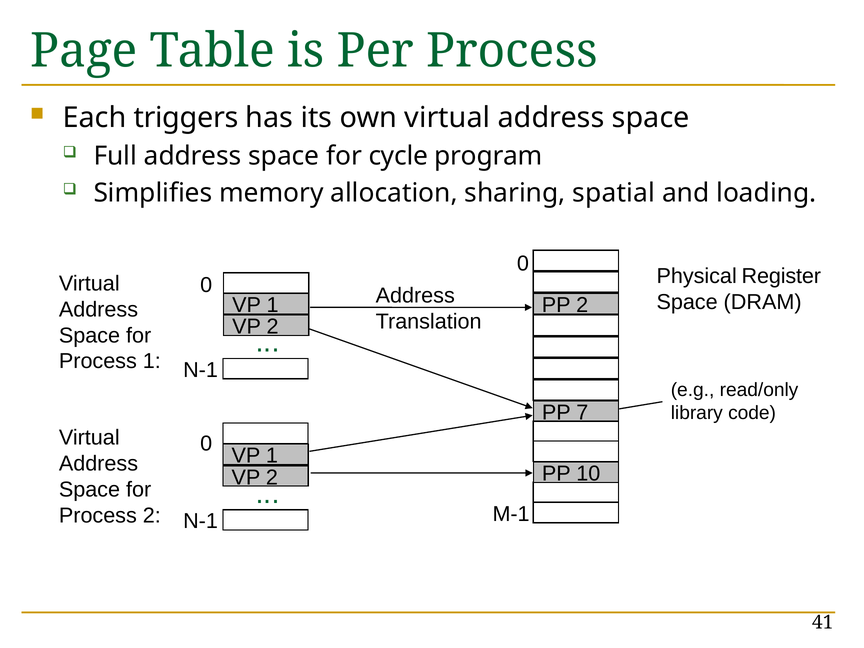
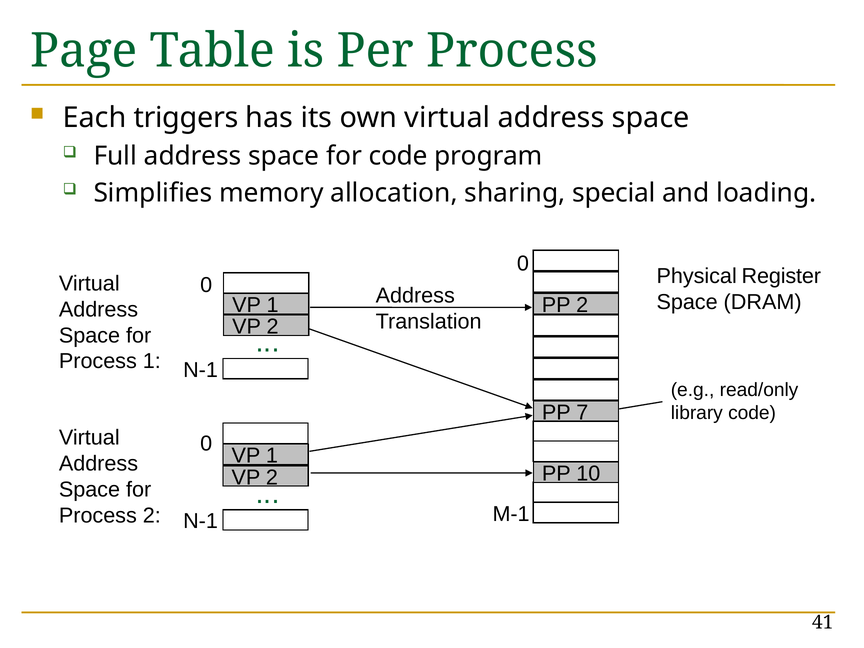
for cycle: cycle -> code
spatial: spatial -> special
